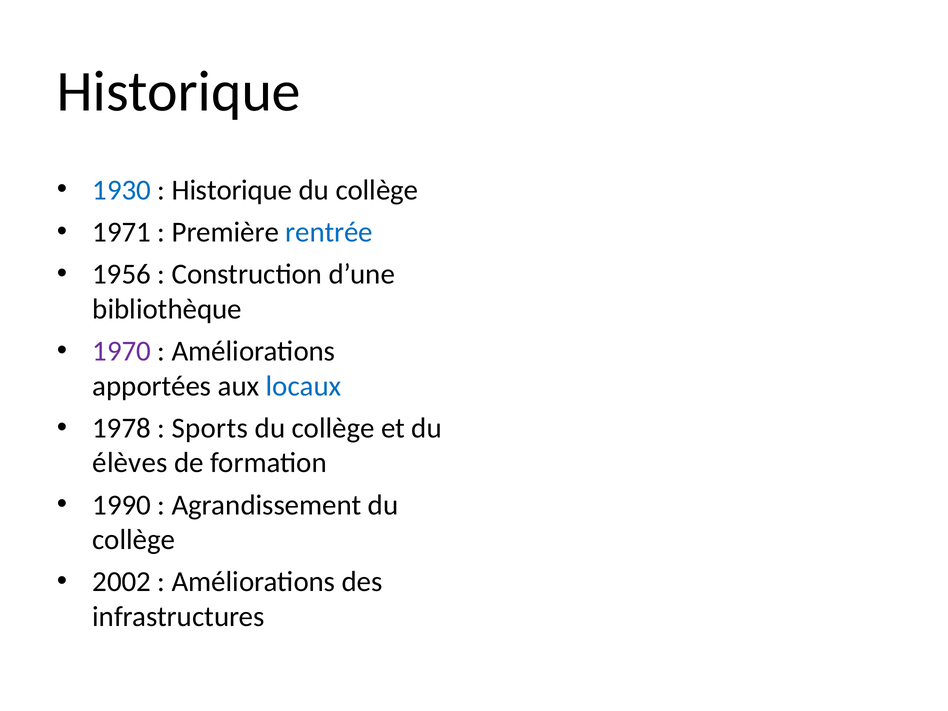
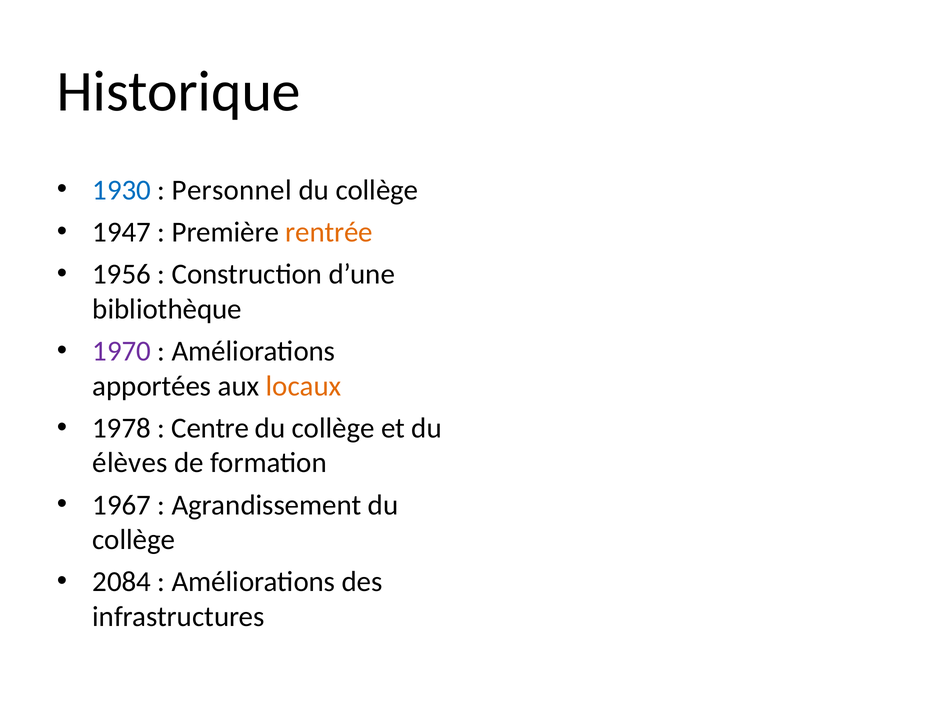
Historique at (232, 190): Historique -> Personnel
1971: 1971 -> 1947
rentrée colour: blue -> orange
locaux colour: blue -> orange
Sports: Sports -> Centre
1990: 1990 -> 1967
2002: 2002 -> 2084
